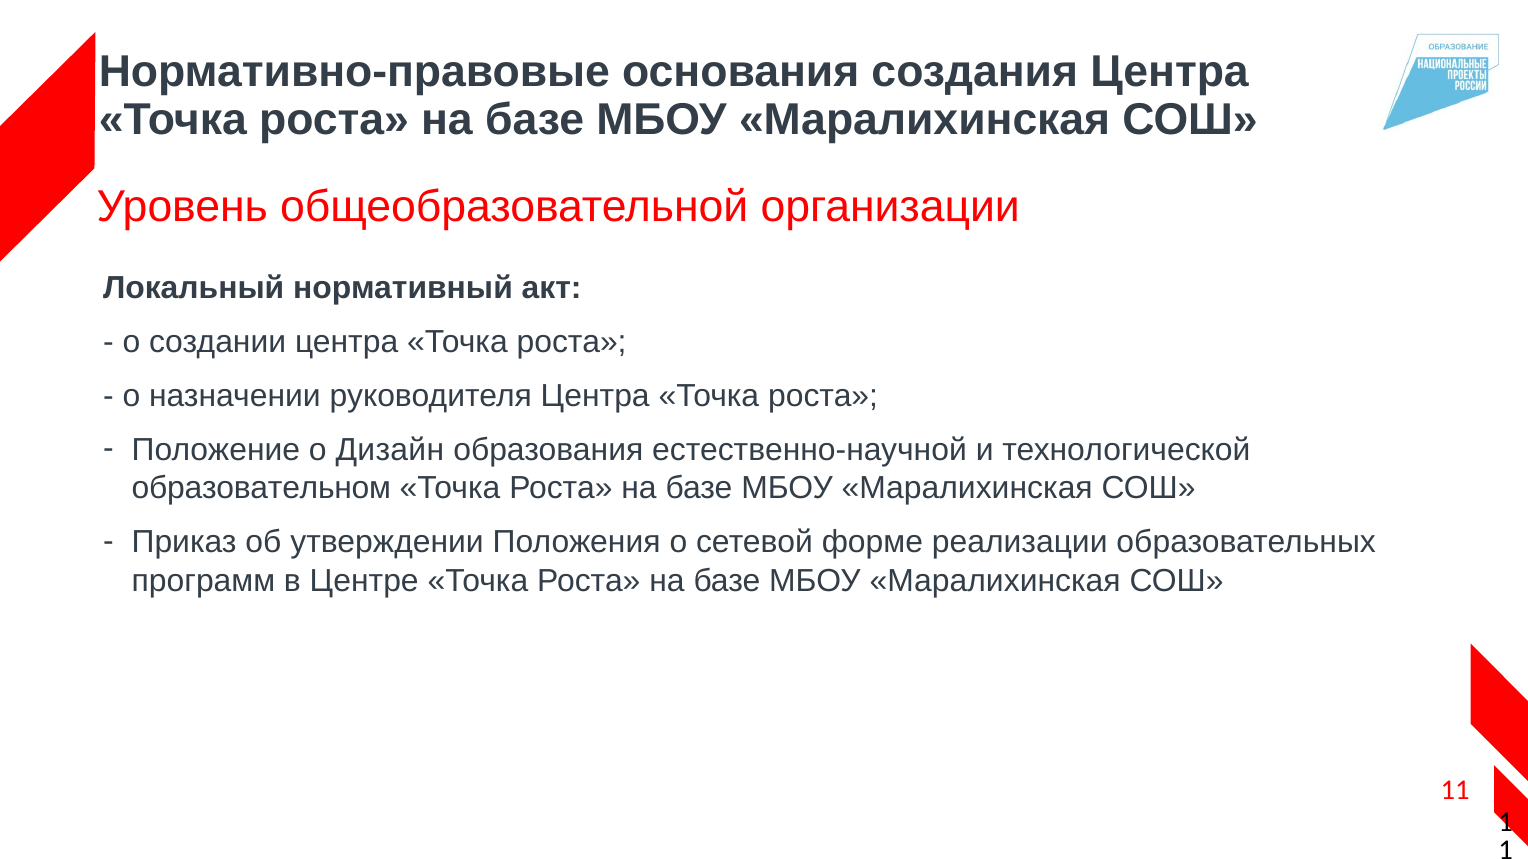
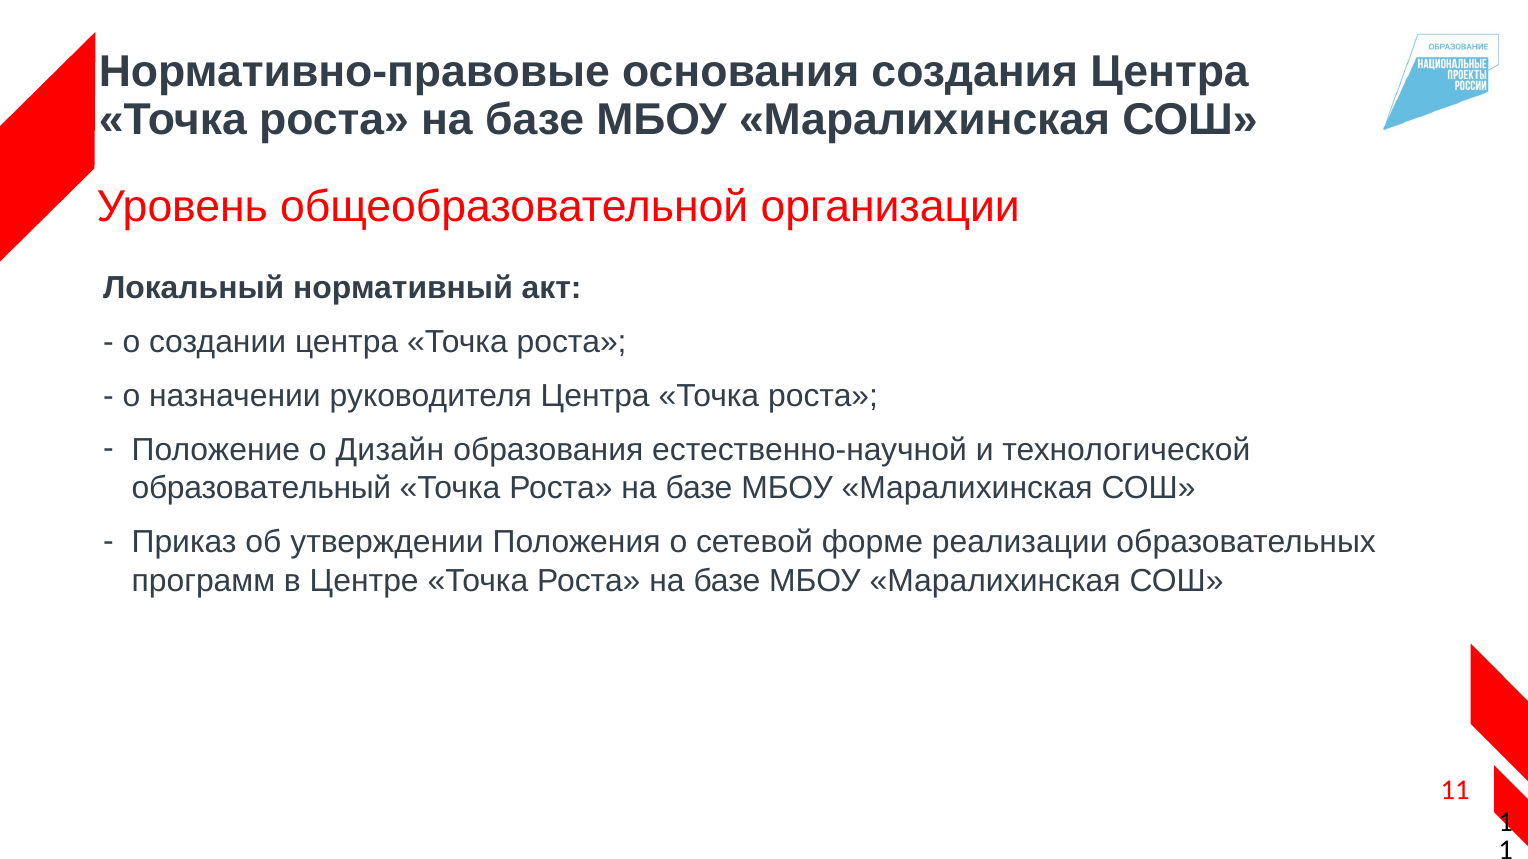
образовательном: образовательном -> образовательный
